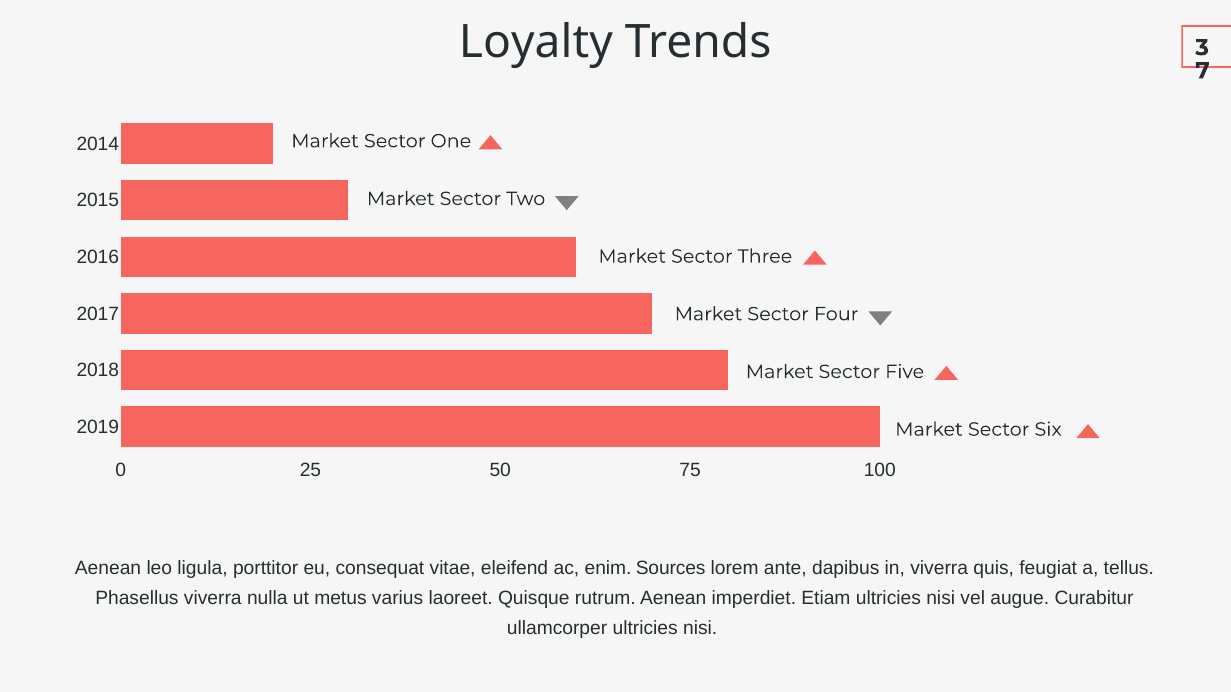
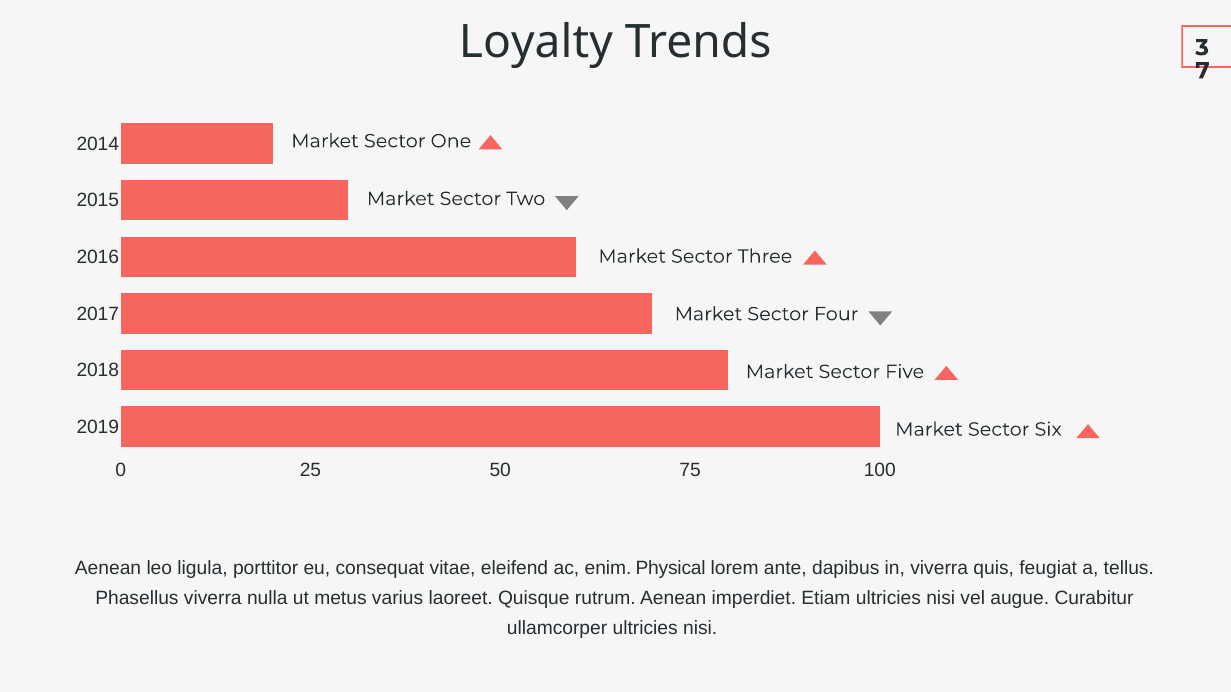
Sources: Sources -> Physical
